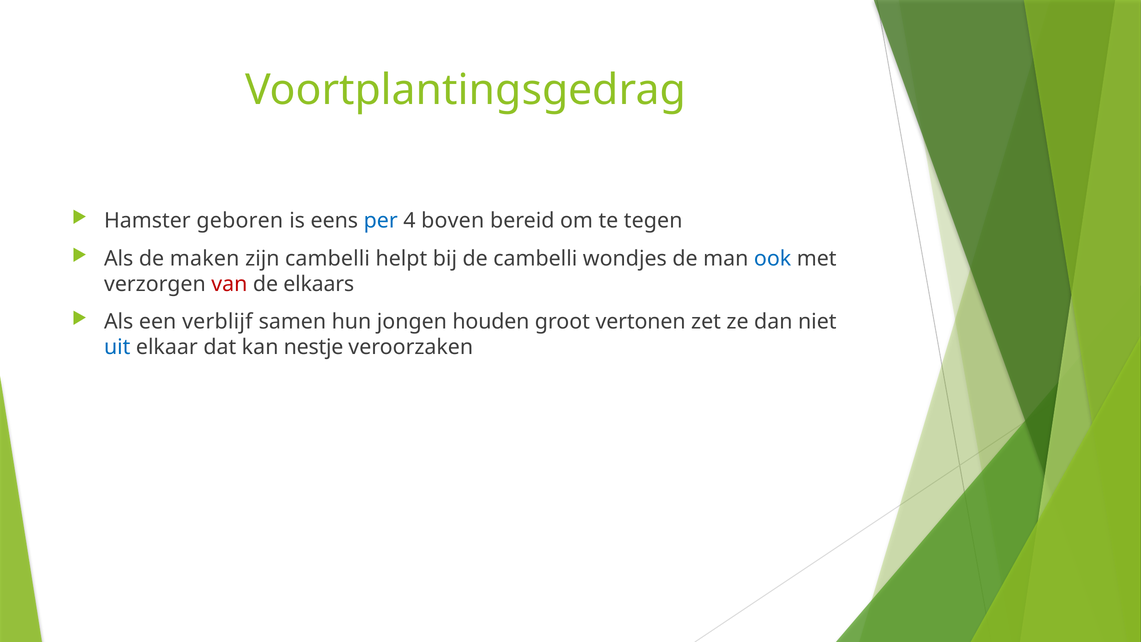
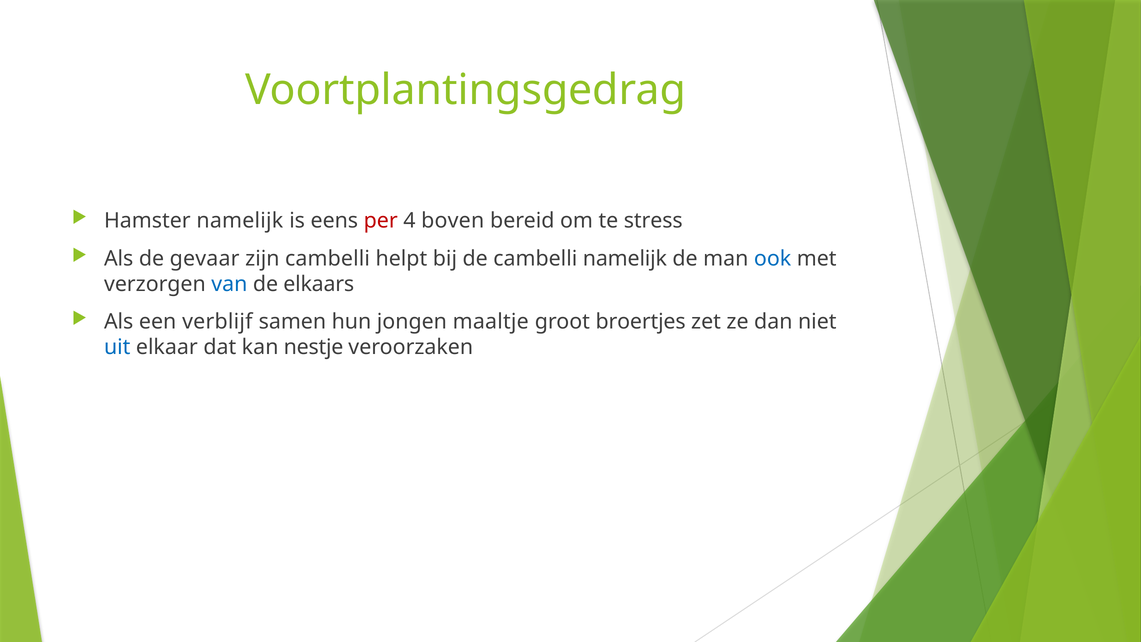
Hamster geboren: geboren -> namelijk
per colour: blue -> red
tegen: tegen -> stress
maken: maken -> gevaar
cambelli wondjes: wondjes -> namelijk
van colour: red -> blue
houden: houden -> maaltje
vertonen: vertonen -> broertjes
